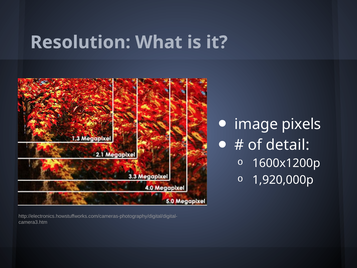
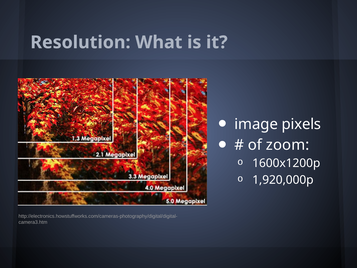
detail: detail -> zoom
